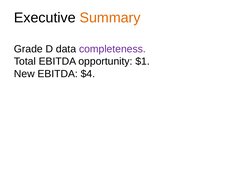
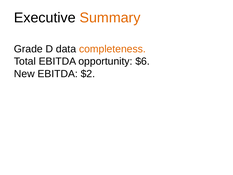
completeness colour: purple -> orange
$1: $1 -> $6
$4: $4 -> $2
